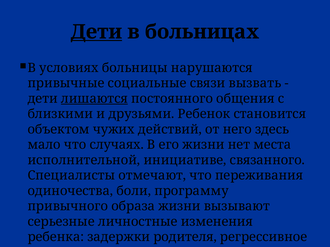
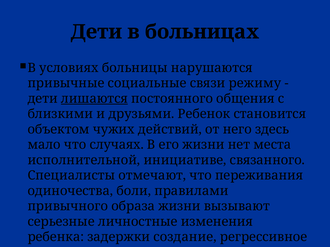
Дети at (96, 32) underline: present -> none
вызвать: вызвать -> режиму
программу: программу -> правилами
родителя: родителя -> создание
